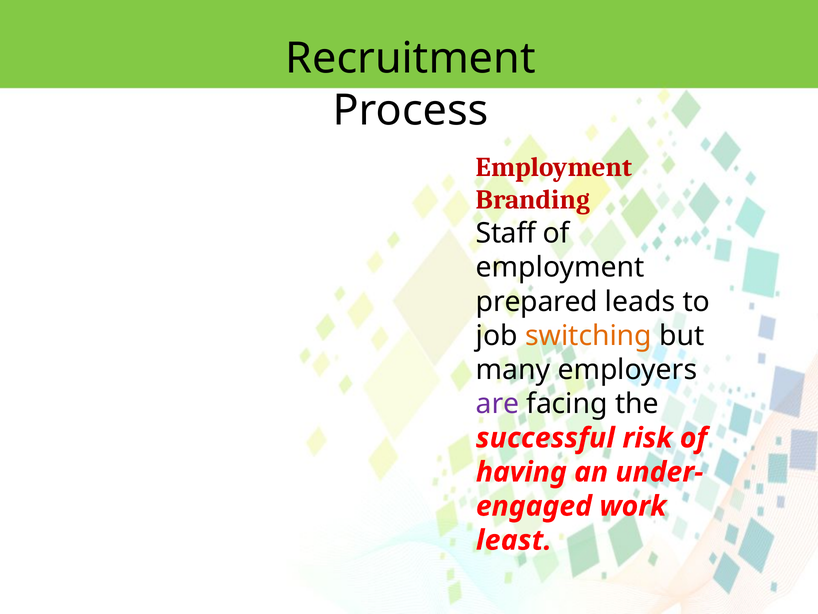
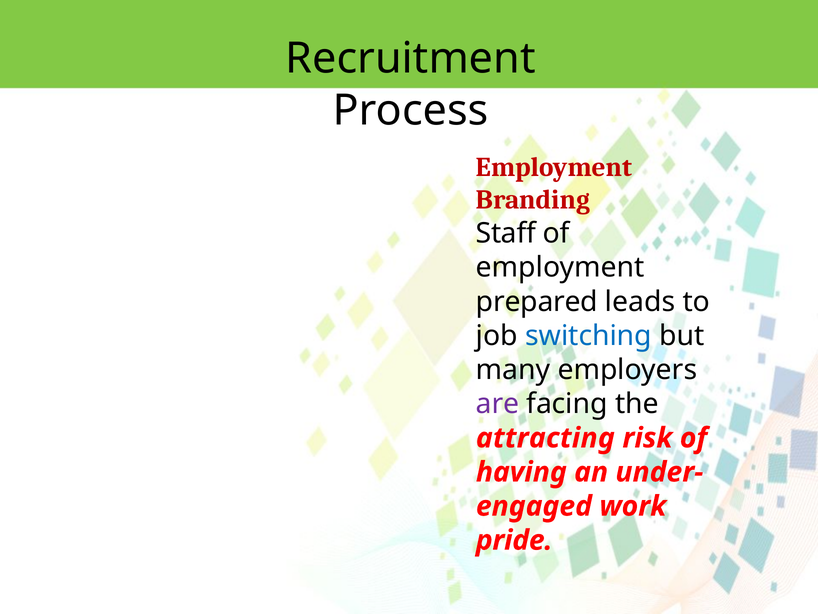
switching colour: orange -> blue
successful: successful -> attracting
least: least -> pride
